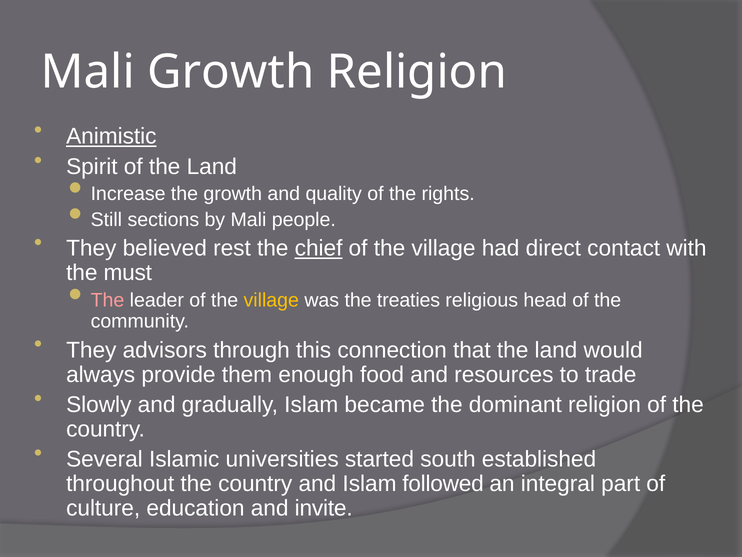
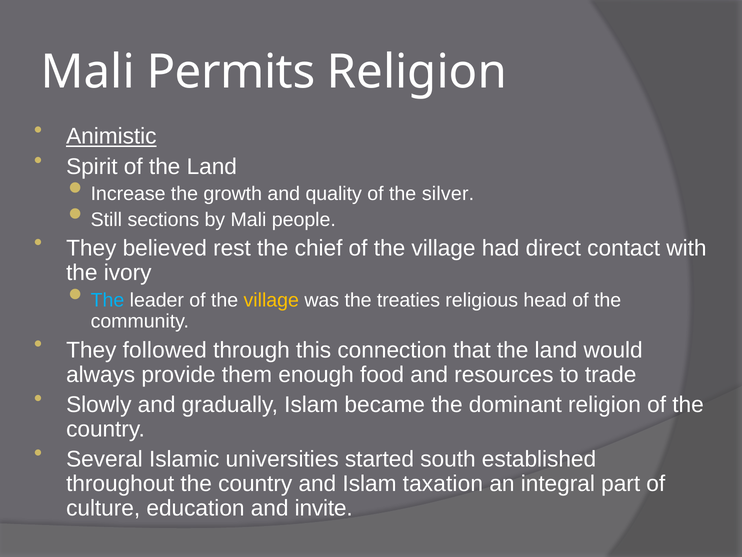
Mali Growth: Growth -> Permits
rights: rights -> silver
chief underline: present -> none
must: must -> ivory
The at (108, 300) colour: pink -> light blue
advisors: advisors -> followed
followed: followed -> taxation
